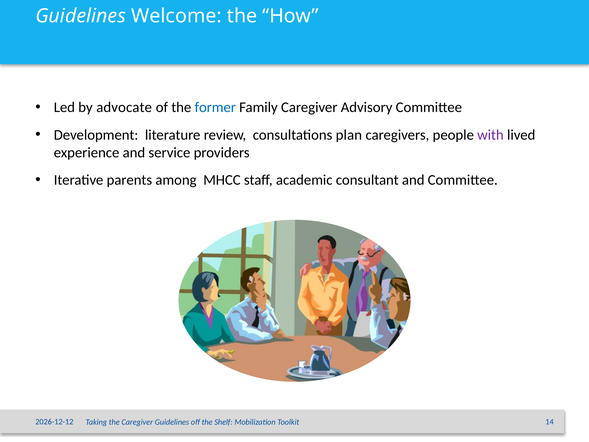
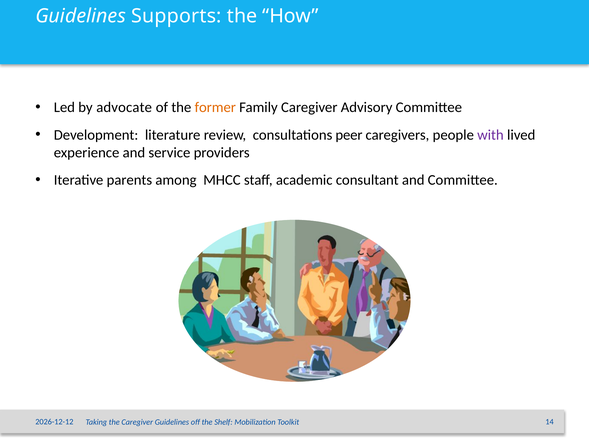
Welcome: Welcome -> Supports
former colour: blue -> orange
plan: plan -> peer
